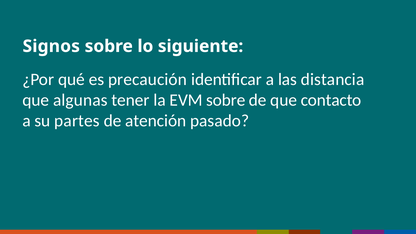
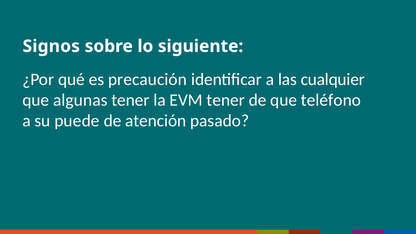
distancia: distancia -> cualquier
EVM sobre: sobre -> tener
contacto: contacto -> teléfono
partes: partes -> puede
